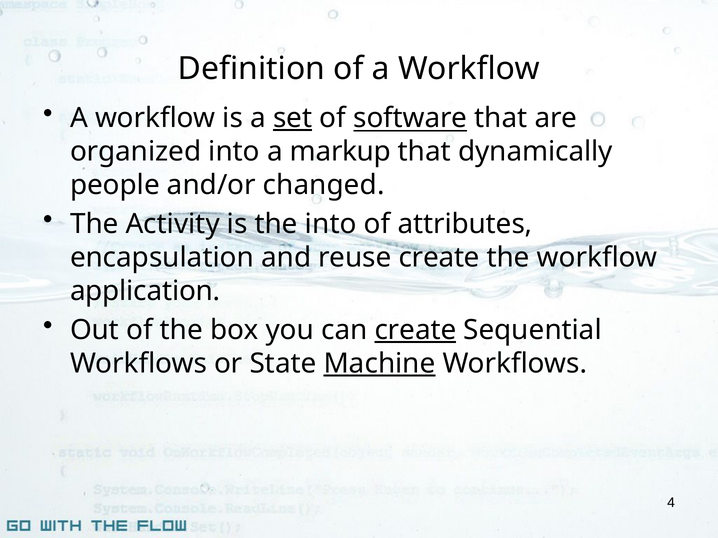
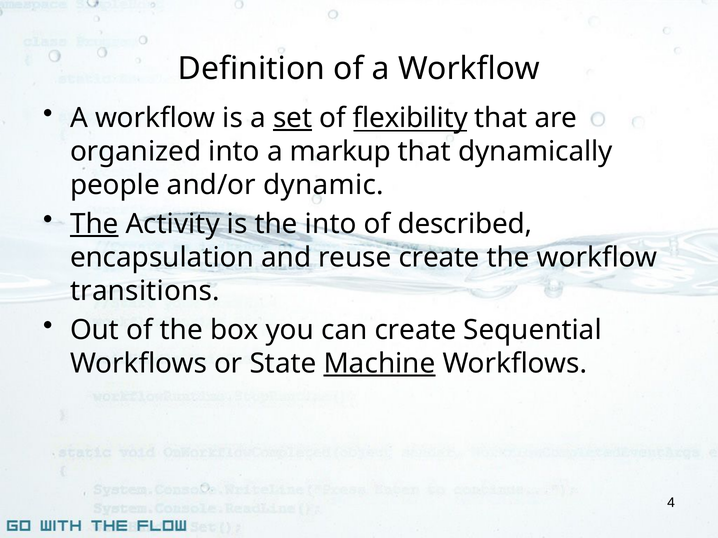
software: software -> flexibility
changed: changed -> dynamic
The at (94, 224) underline: none -> present
attributes: attributes -> described
application: application -> transitions
create at (415, 330) underline: present -> none
